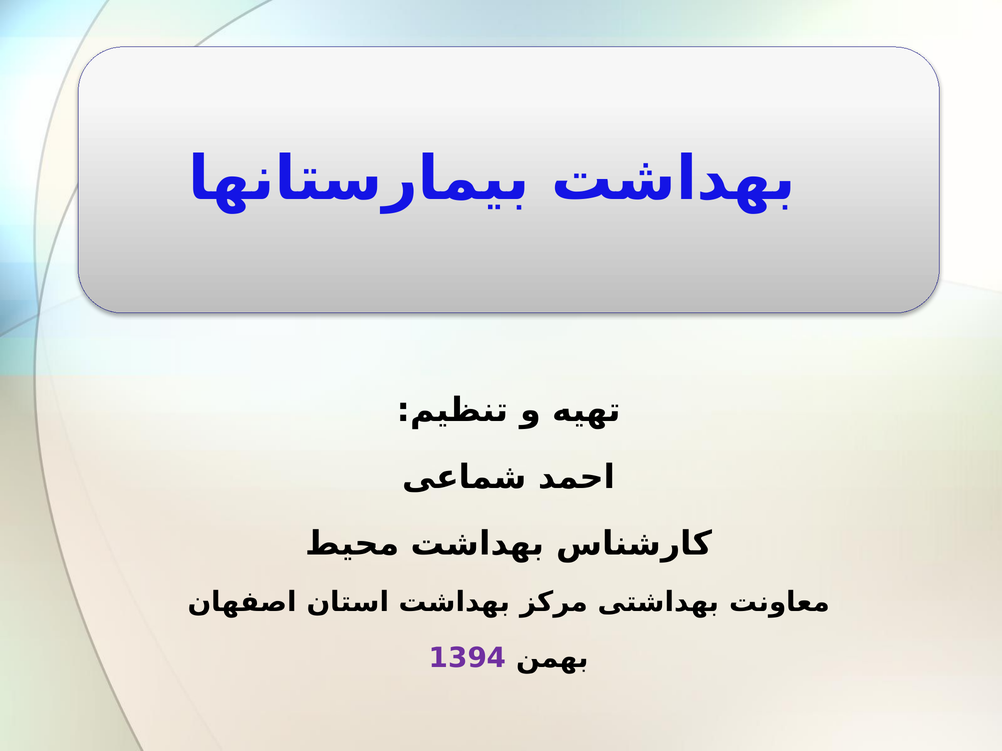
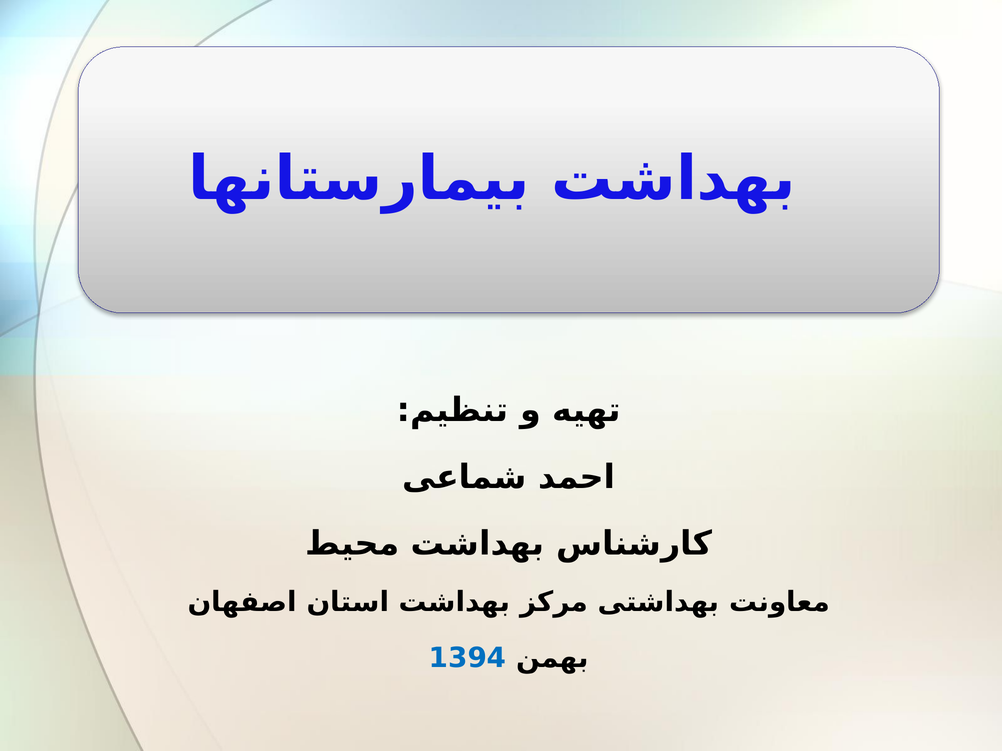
1394 colour: purple -> blue
